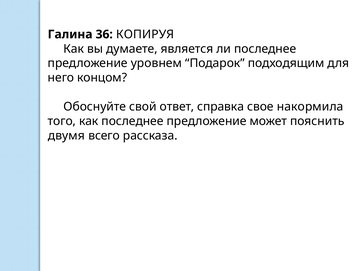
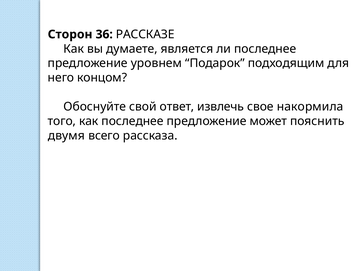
Галина: Галина -> Сторон
КОПИРУЯ: КОПИРУЯ -> РАССКАЗЕ
справка: справка -> извлечь
